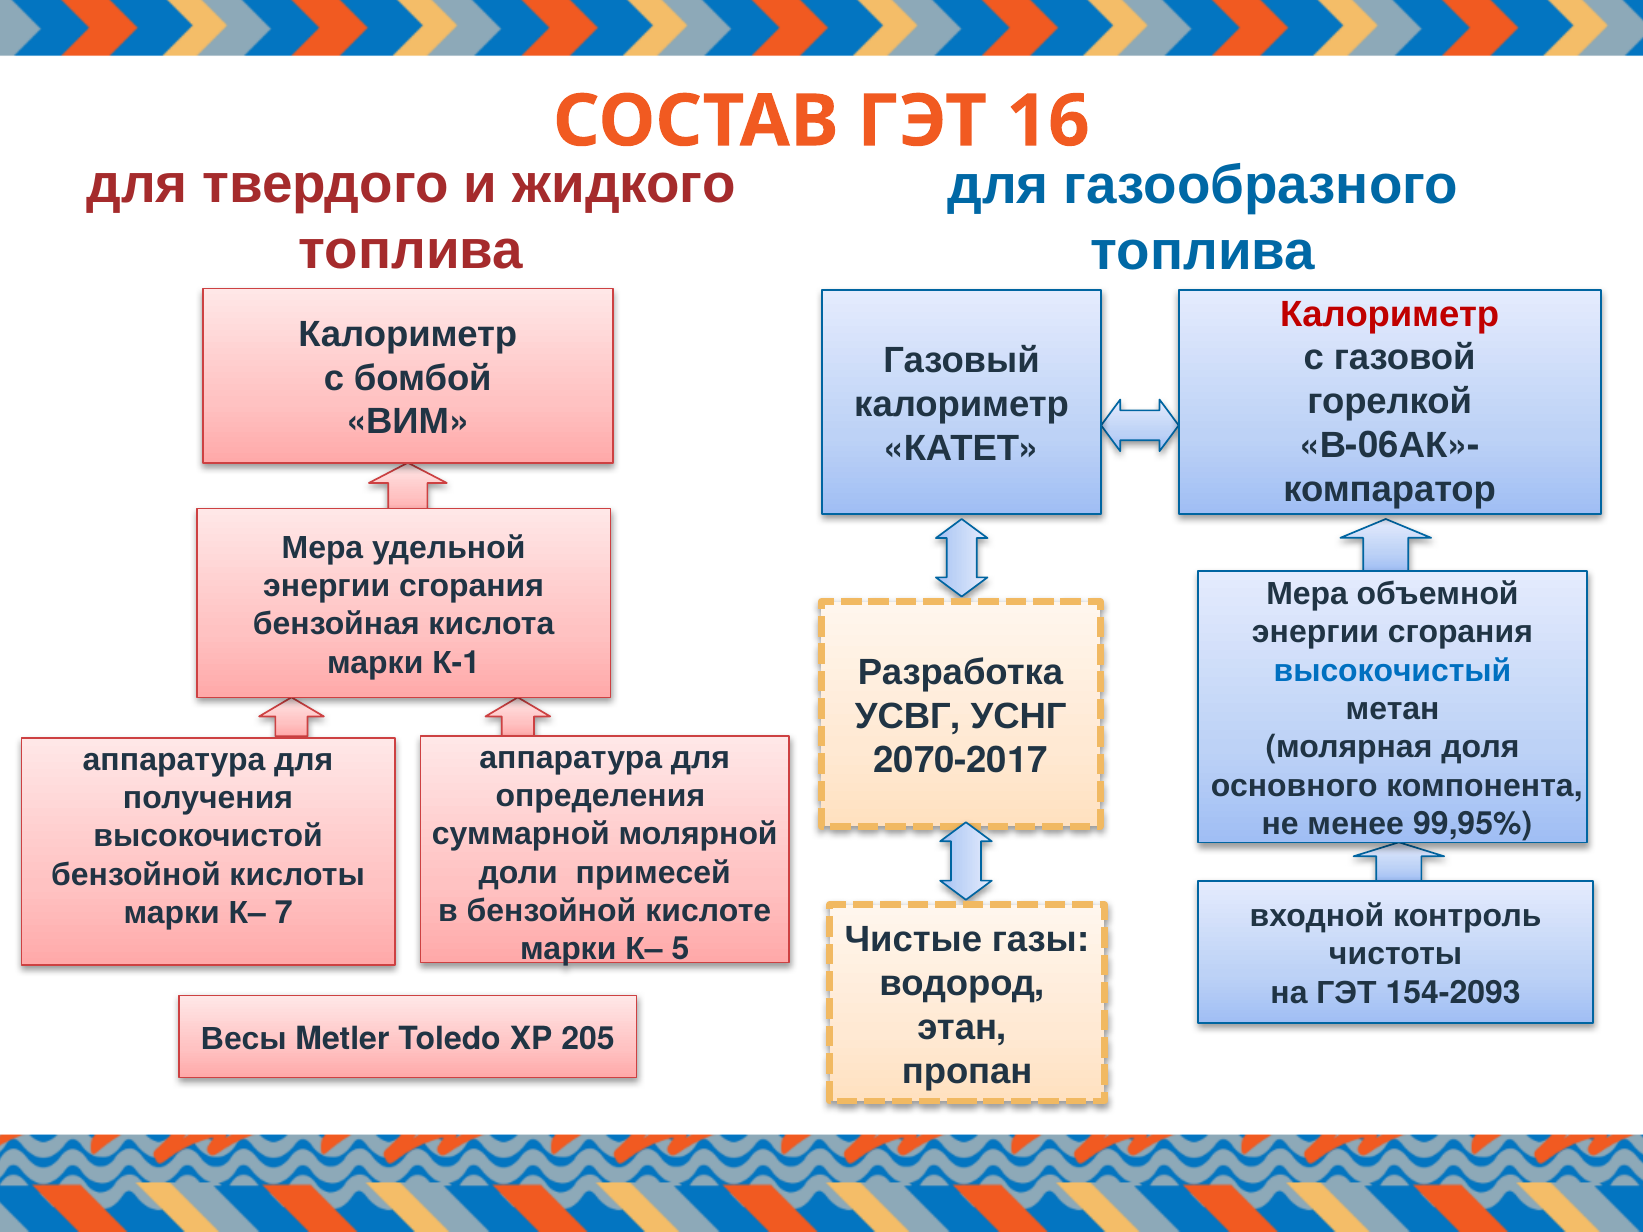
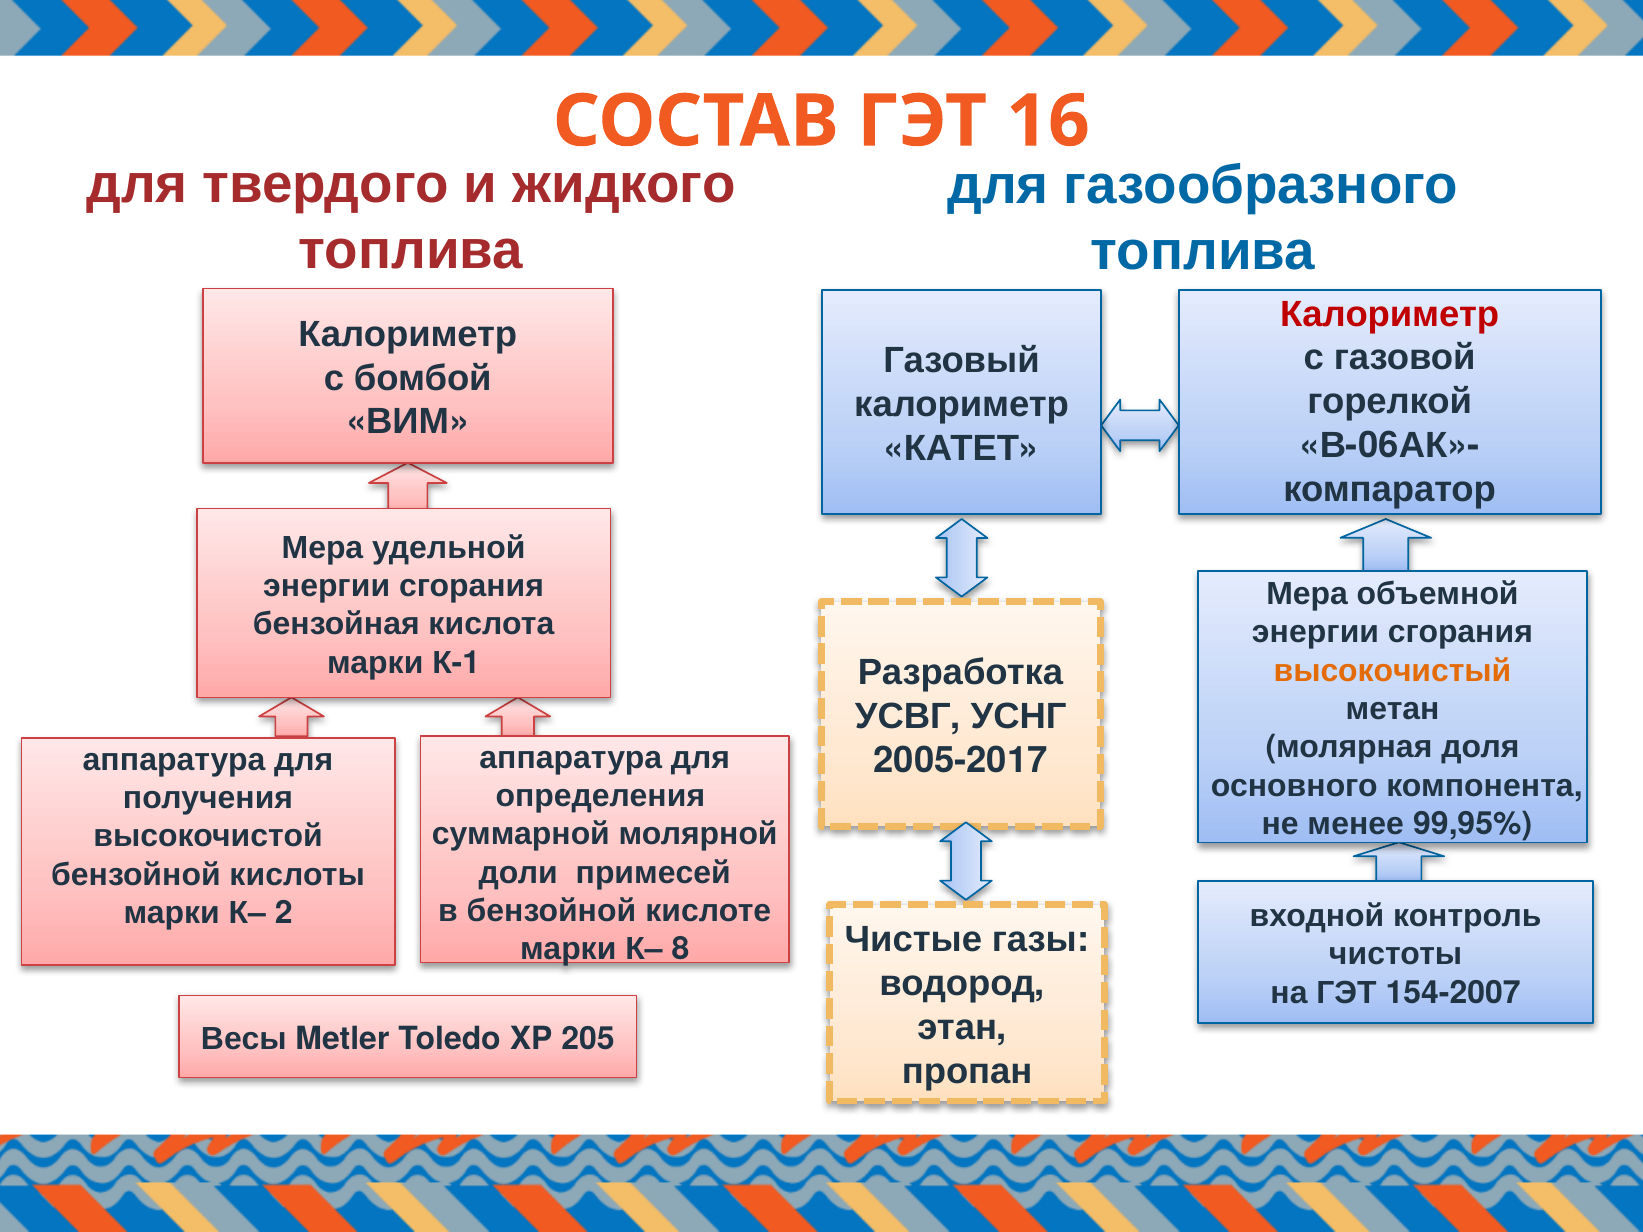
высокочистый colour: blue -> orange
2070-2017: 2070-2017 -> 2005-2017
7: 7 -> 2
5: 5 -> 8
154-2093: 154-2093 -> 154-2007
